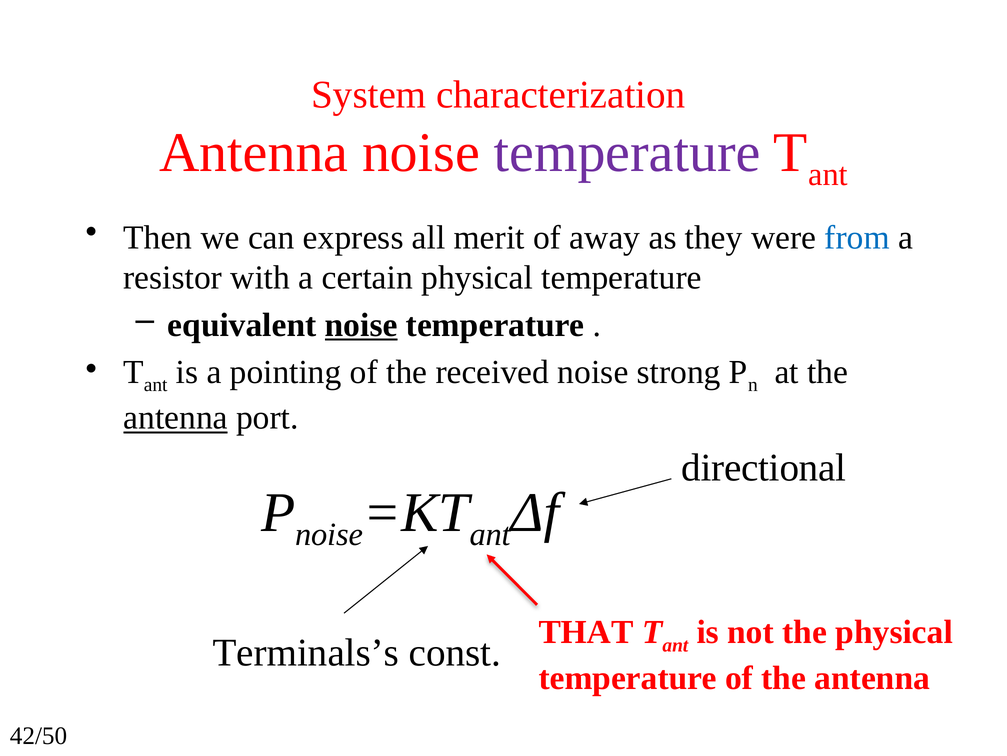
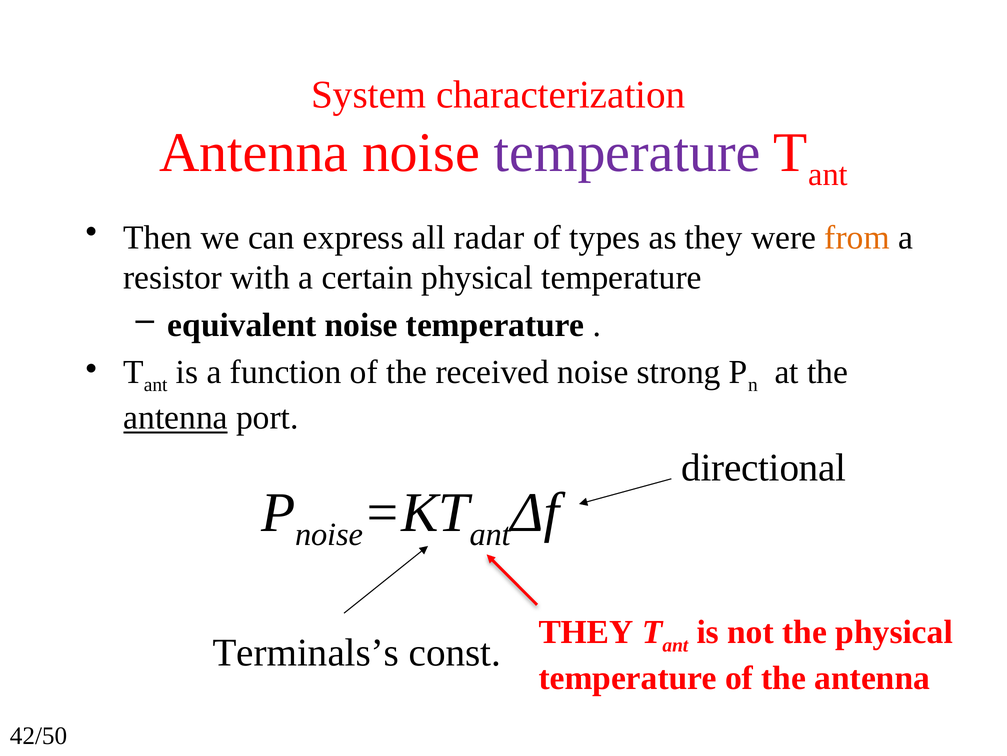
merit: merit -> radar
away: away -> types
from colour: blue -> orange
noise at (361, 325) underline: present -> none
pointing: pointing -> function
THAT at (586, 632): THAT -> THEY
